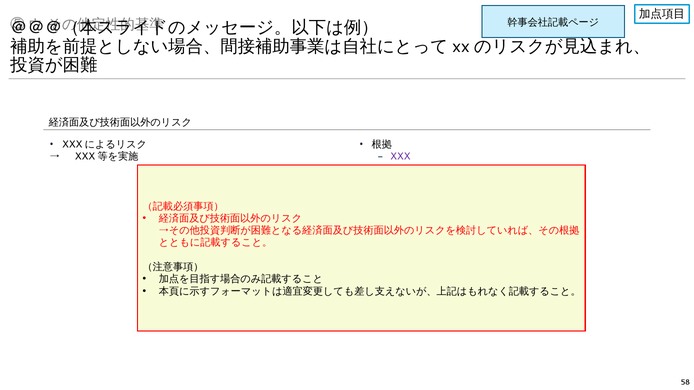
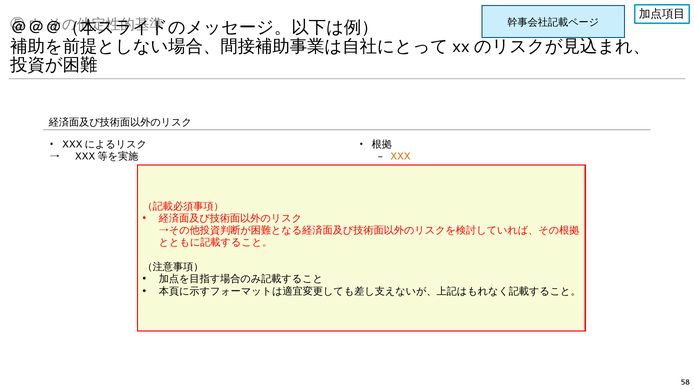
XXX colour: purple -> orange
